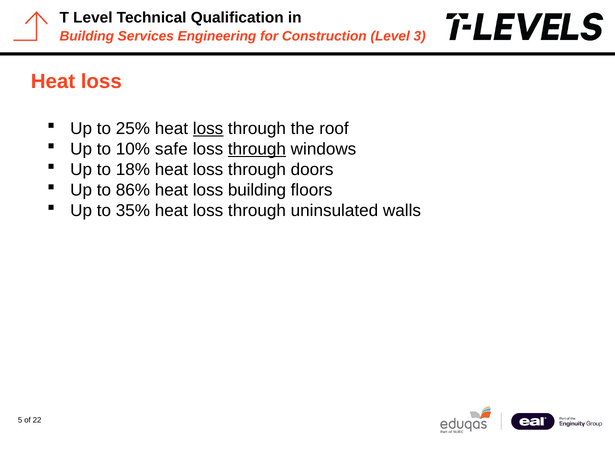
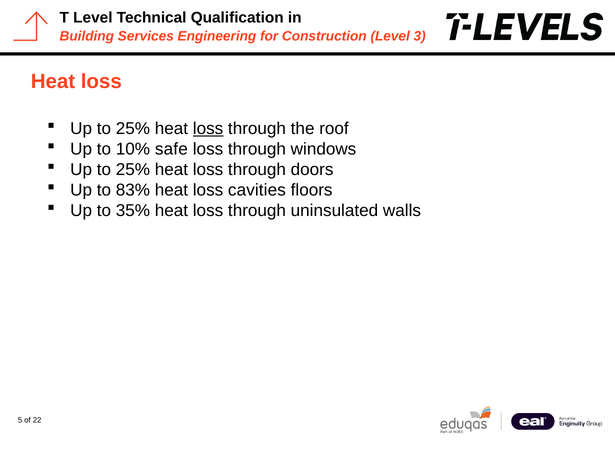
through at (257, 149) underline: present -> none
18% at (133, 170): 18% -> 25%
86%: 86% -> 83%
loss building: building -> cavities
